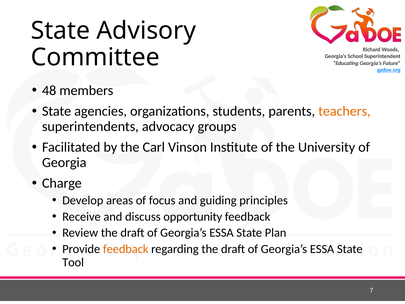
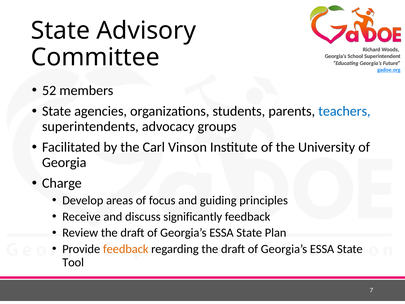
48: 48 -> 52
teachers colour: orange -> blue
opportunity: opportunity -> significantly
